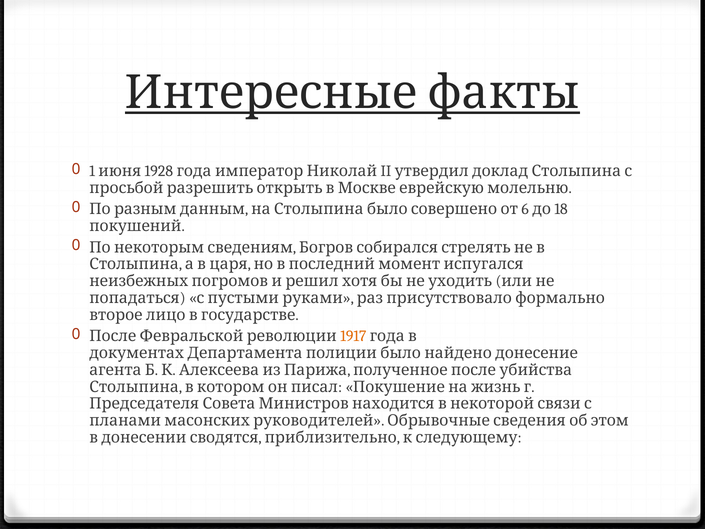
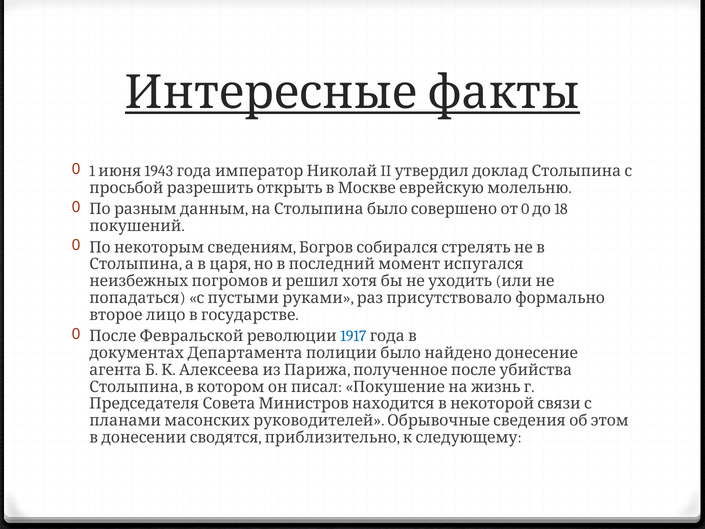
1928: 1928 -> 1943
6 at (525, 209): 6 -> 0
1917 colour: orange -> blue
